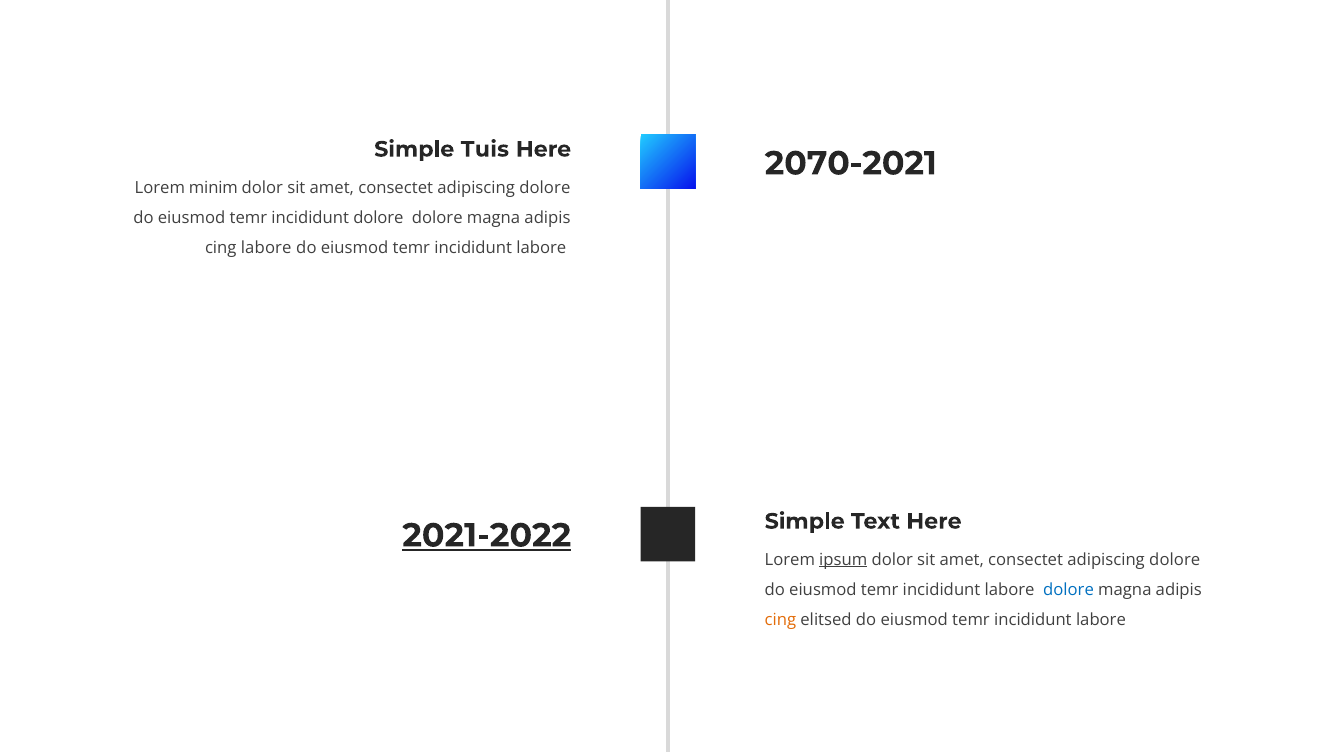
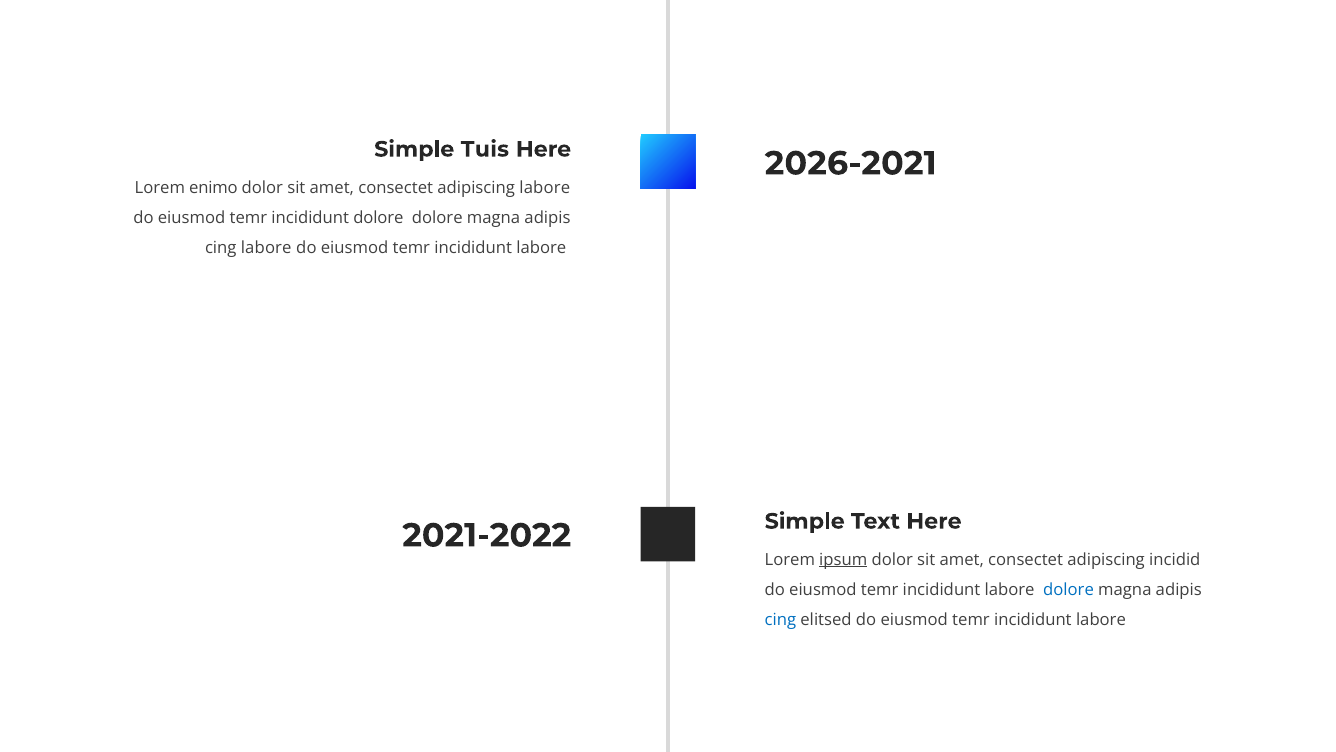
2070-2021: 2070-2021 -> 2026-2021
minim: minim -> enimo
dolore at (545, 188): dolore -> labore
2021-2022 underline: present -> none
dolore at (1175, 559): dolore -> incidid
cing at (780, 620) colour: orange -> blue
